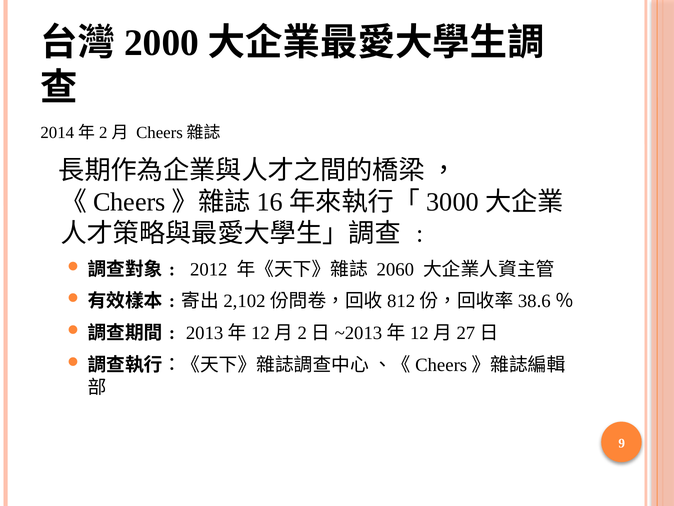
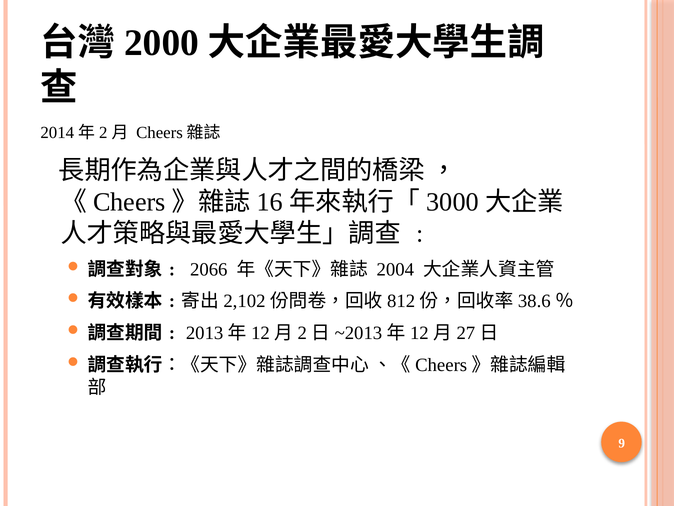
2012: 2012 -> 2066
2060: 2060 -> 2004
